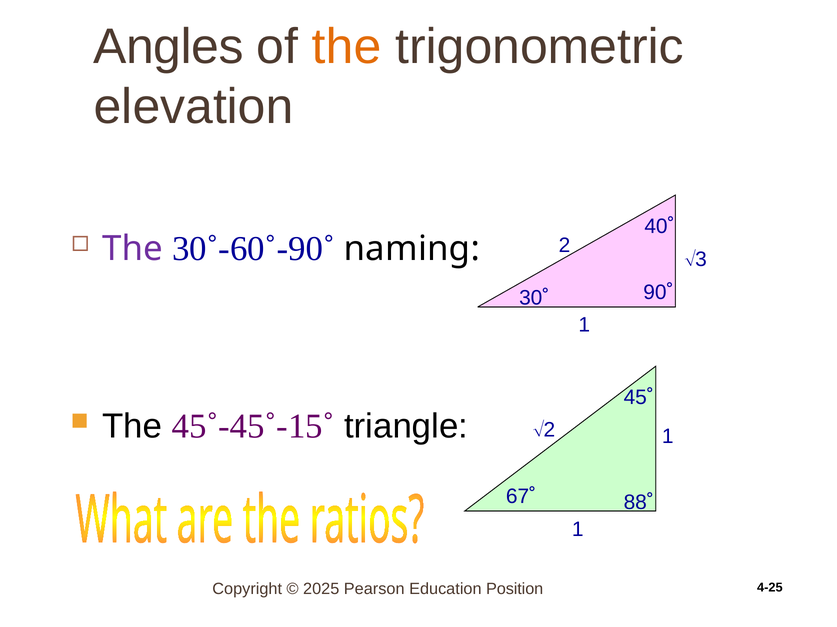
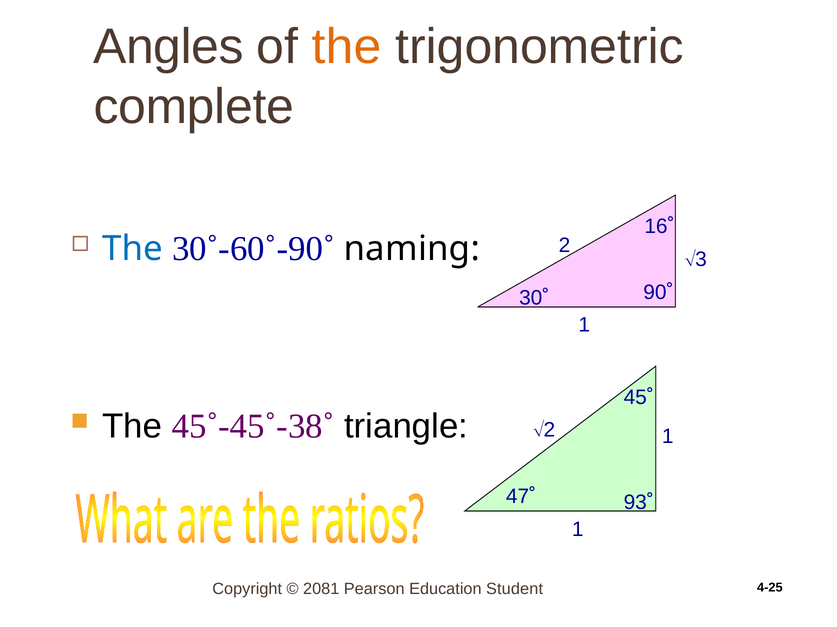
elevation: elevation -> complete
40˚: 40˚ -> 16˚
The at (133, 249) colour: purple -> blue
45˚-45˚-15˚: 45˚-45˚-15˚ -> 45˚-45˚-38˚
67˚: 67˚ -> 47˚
88˚: 88˚ -> 93˚
2025: 2025 -> 2081
Position: Position -> Student
